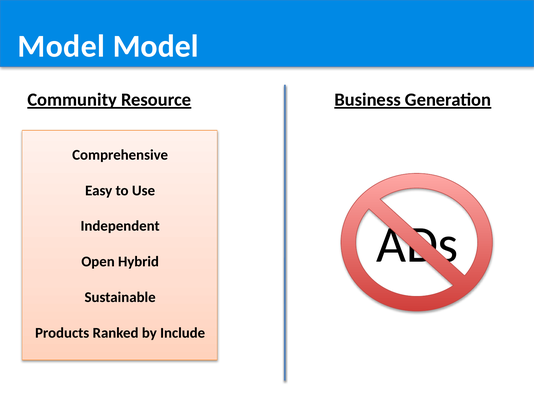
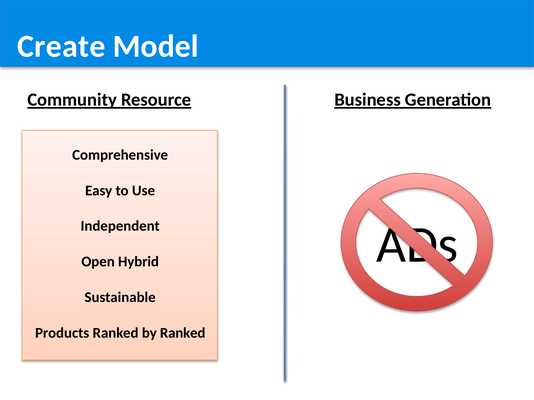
Model at (61, 46): Model -> Create
by Include: Include -> Ranked
